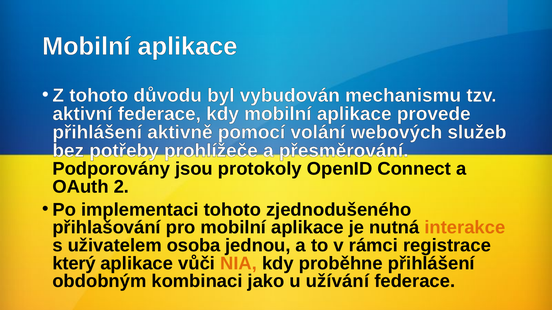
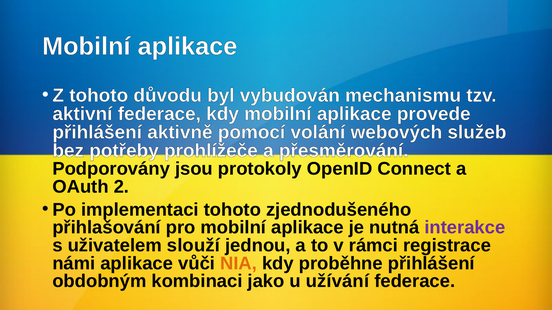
interakce colour: orange -> purple
osoba: osoba -> slouží
který: který -> námi
